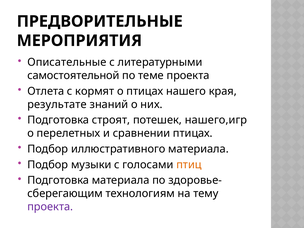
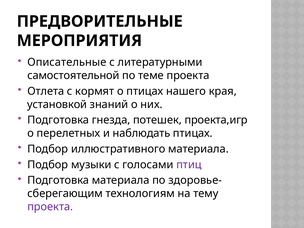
результате: результате -> установкой
строят: строят -> гнезда
нашего,игр: нашего,игр -> проекта,игр
сравнении: сравнении -> наблюдать
птиц colour: orange -> purple
